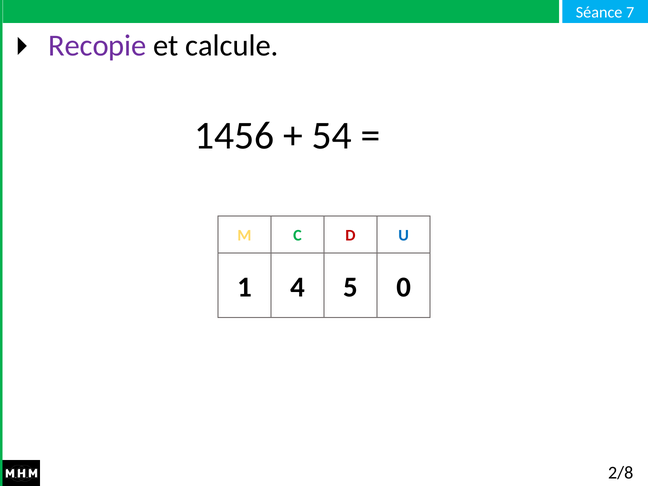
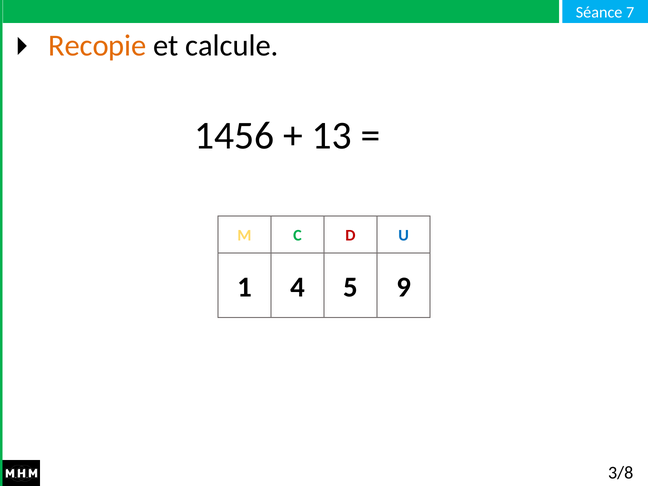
Recopie colour: purple -> orange
54: 54 -> 13
0: 0 -> 9
2/8: 2/8 -> 3/8
